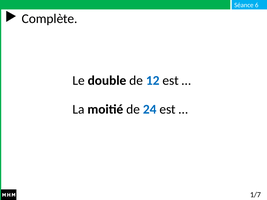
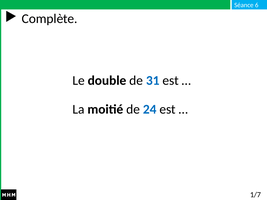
12: 12 -> 31
